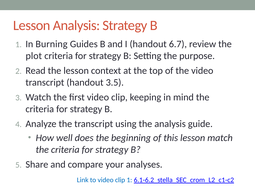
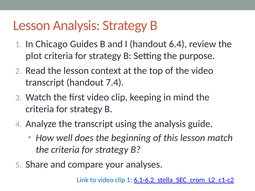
Burning: Burning -> Chicago
6.7: 6.7 -> 6.4
3.5: 3.5 -> 7.4
